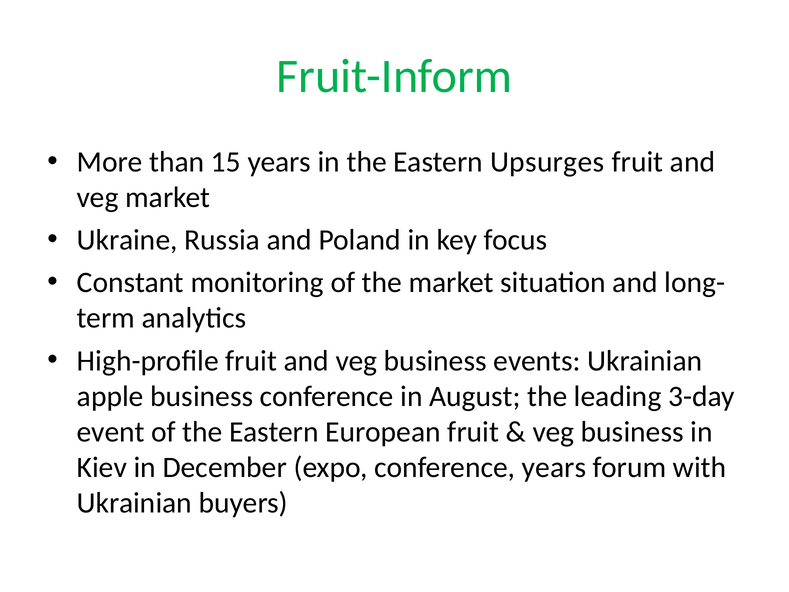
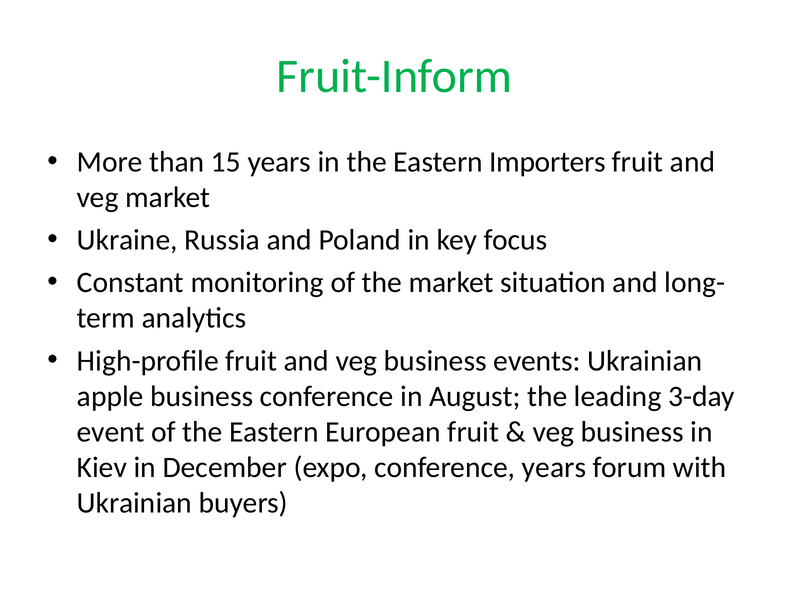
Upsurges: Upsurges -> Importers
